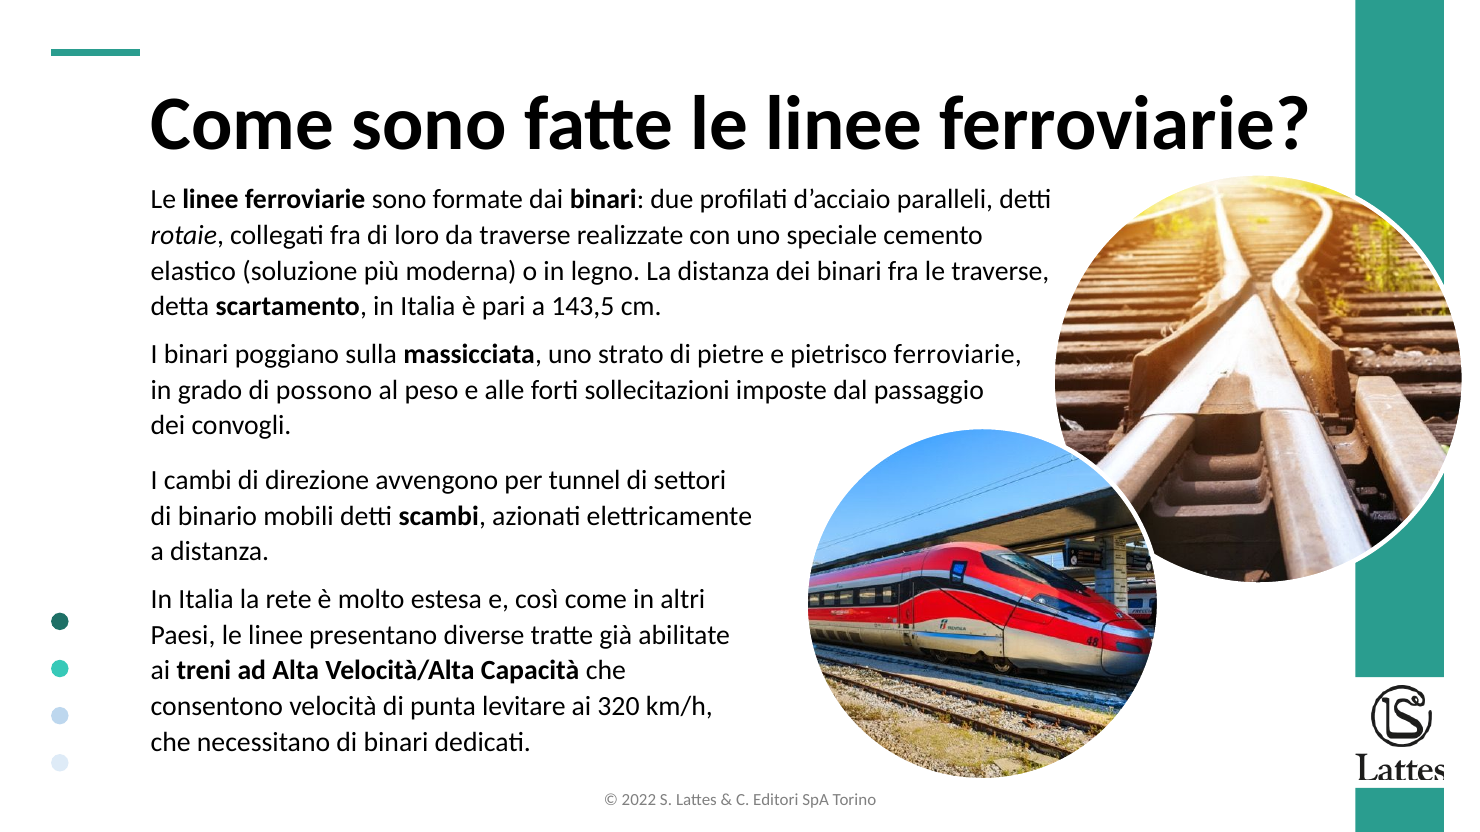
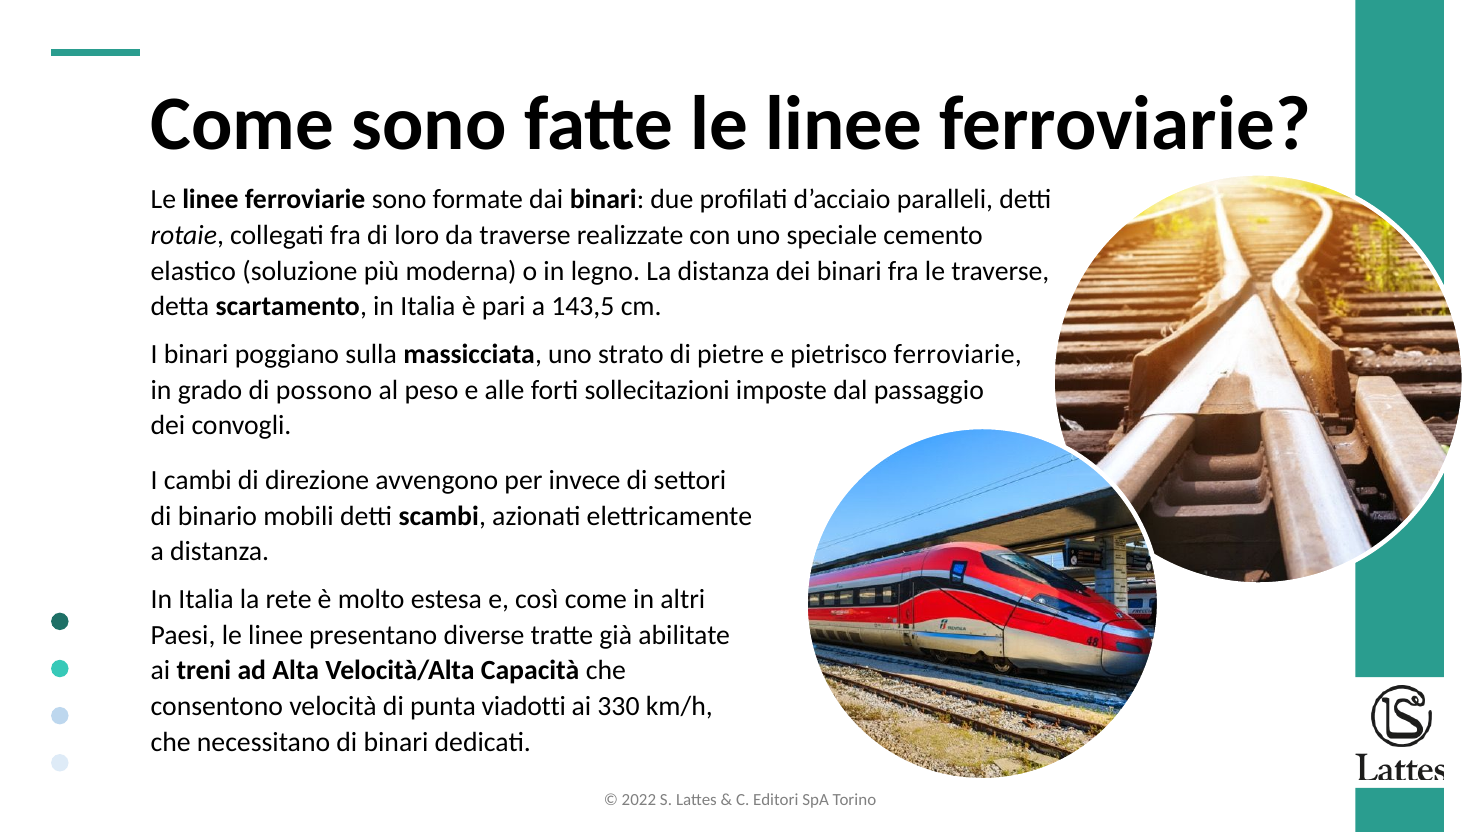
tunnel: tunnel -> invece
levitare: levitare -> viadotti
320: 320 -> 330
